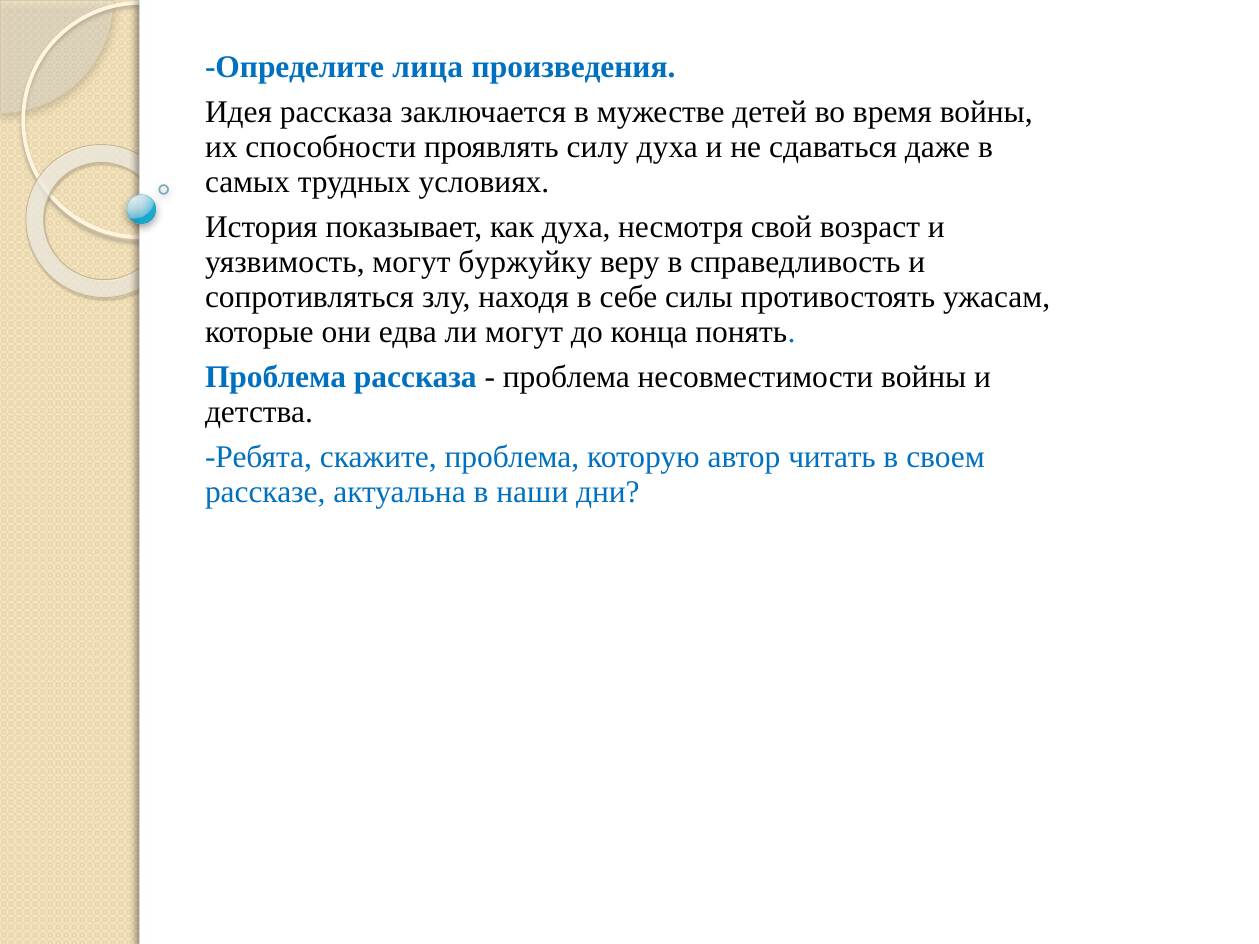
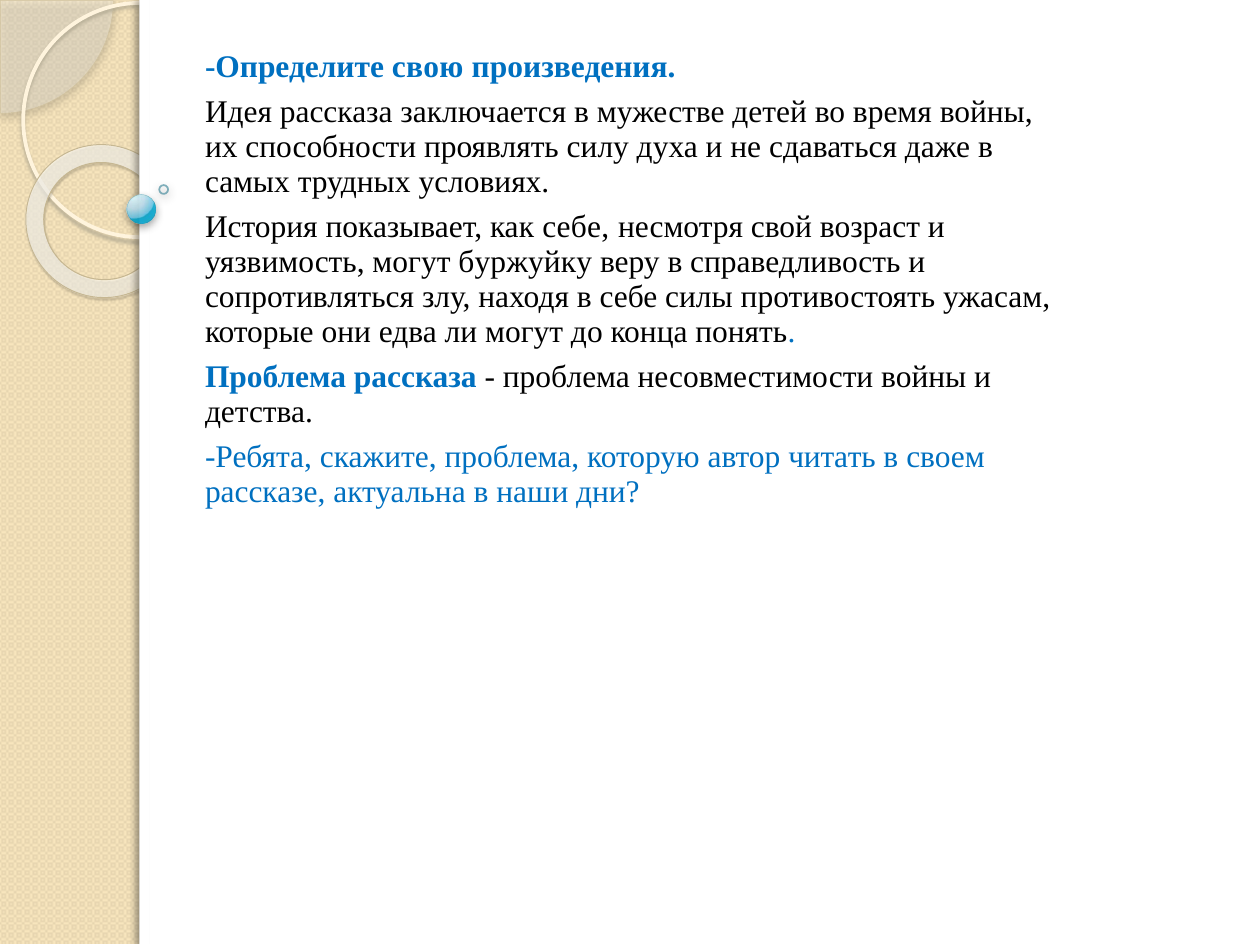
лица: лица -> свою
как духа: духа -> себе
